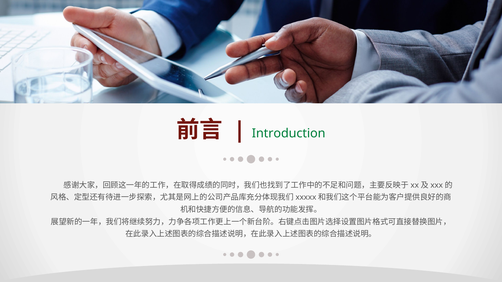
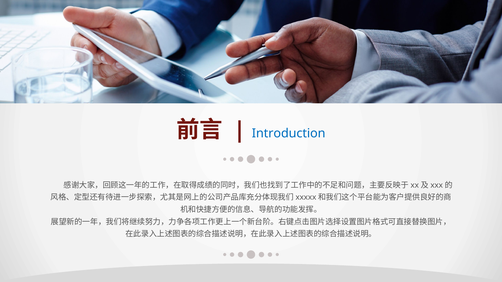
Introduction colour: green -> blue
